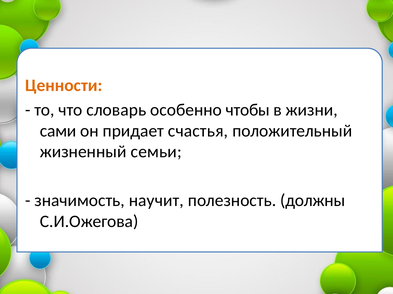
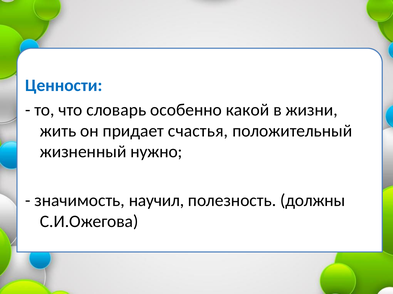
Ценности colour: orange -> blue
чтобы: чтобы -> какой
сами: сами -> жить
семьи: семьи -> нужно
научит: научит -> научил
